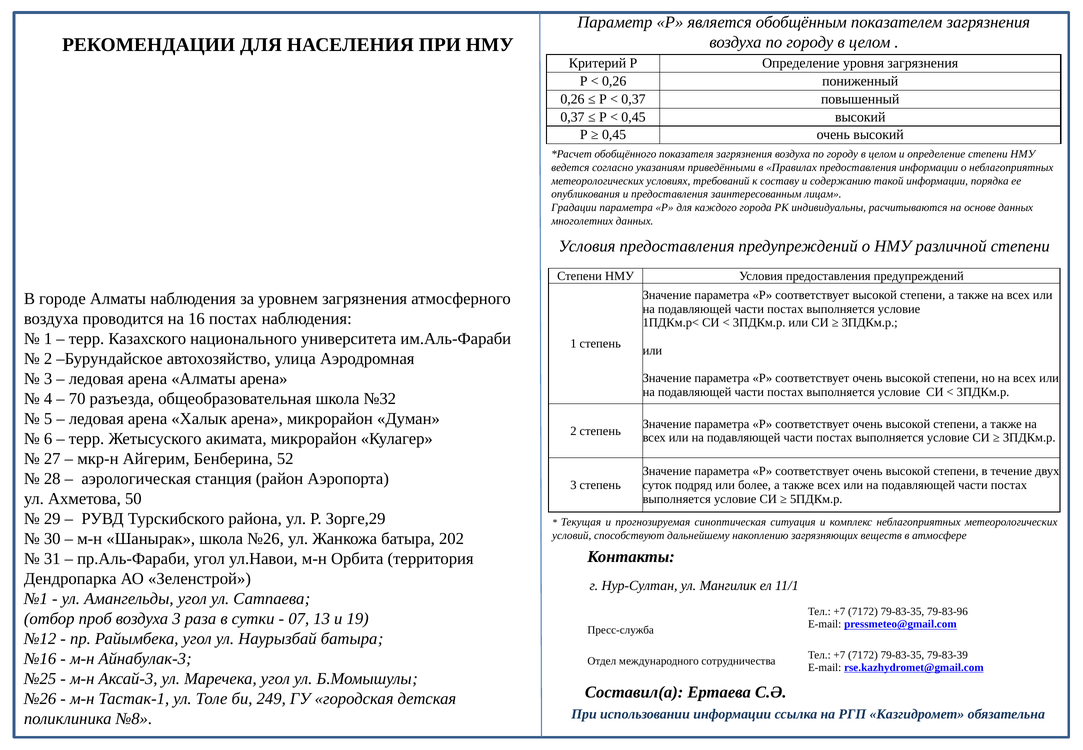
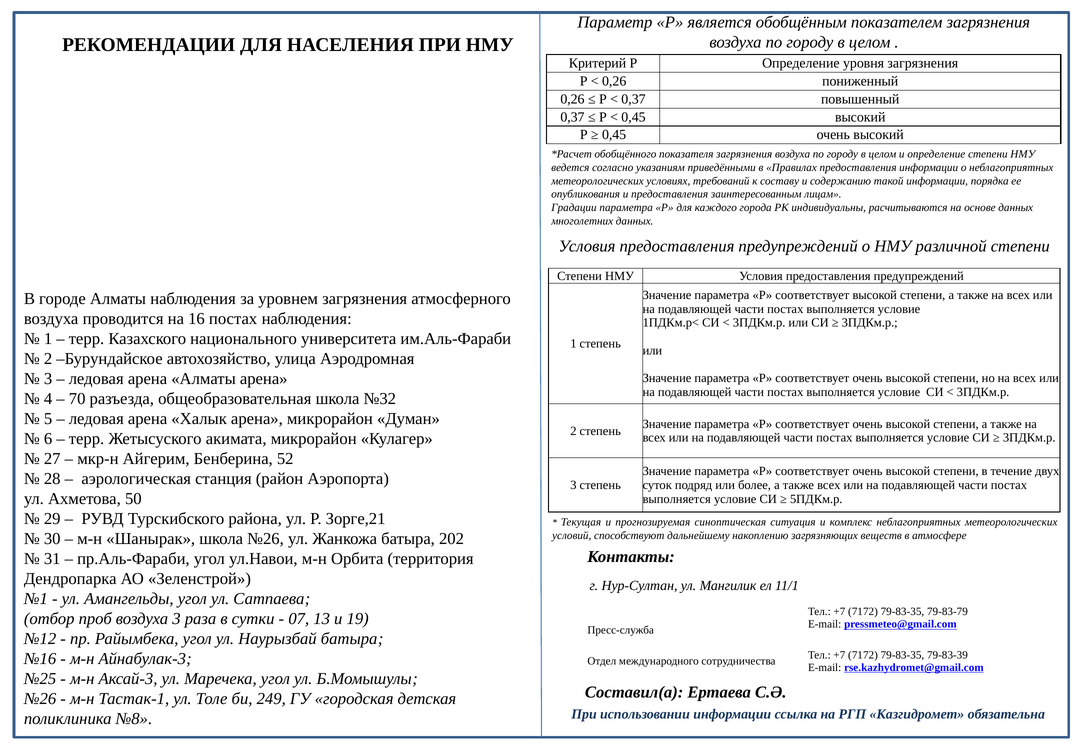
Зорге,29: Зорге,29 -> Зорге,21
79-83-96: 79-83-96 -> 79-83-79
